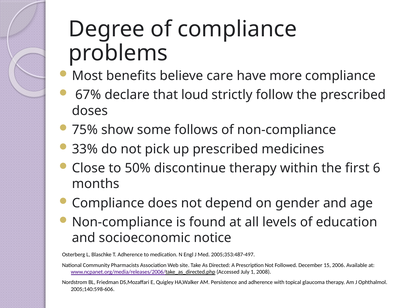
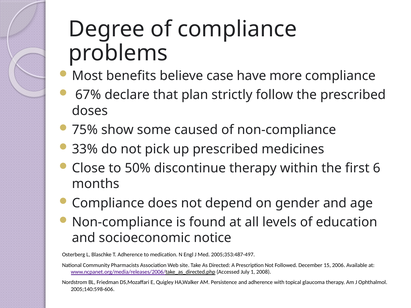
care: care -> case
loud: loud -> plan
follows: follows -> caused
